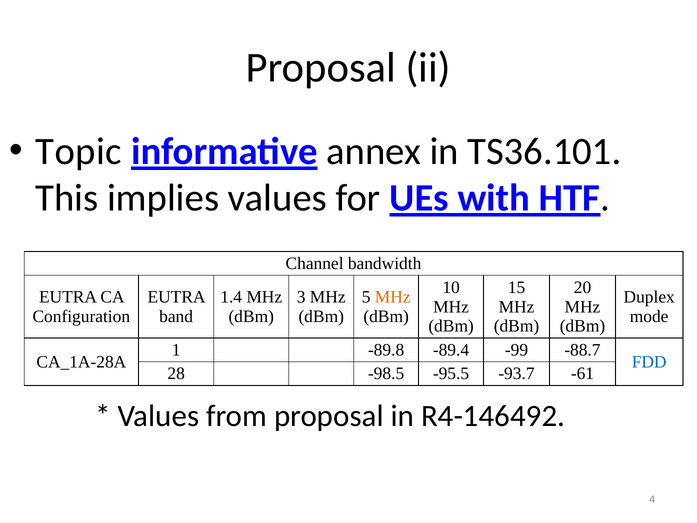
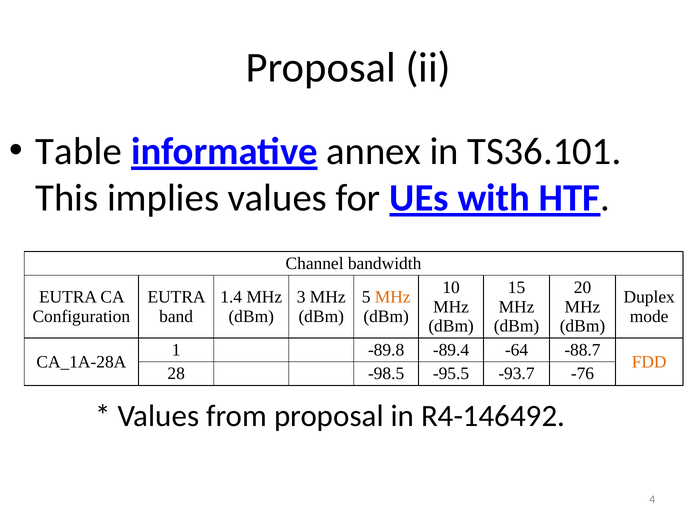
Topic: Topic -> Table
-99: -99 -> -64
FDD colour: blue -> orange
-61: -61 -> -76
